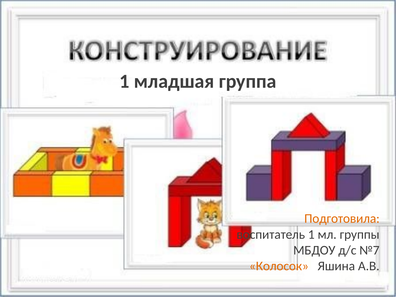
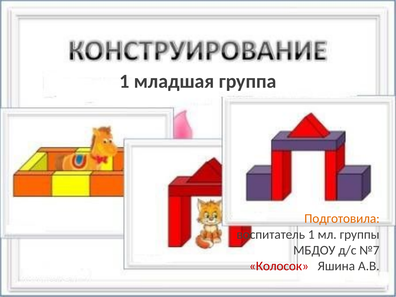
Колосок colour: orange -> red
